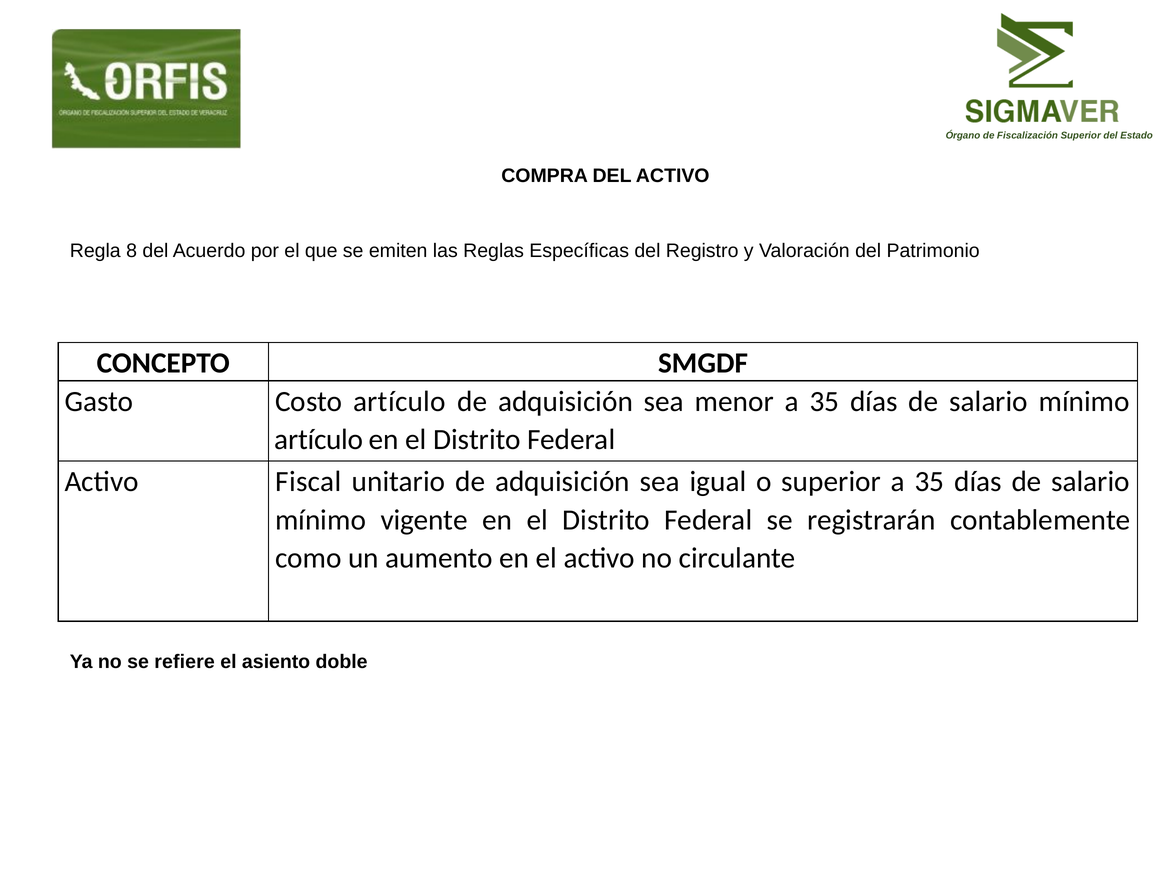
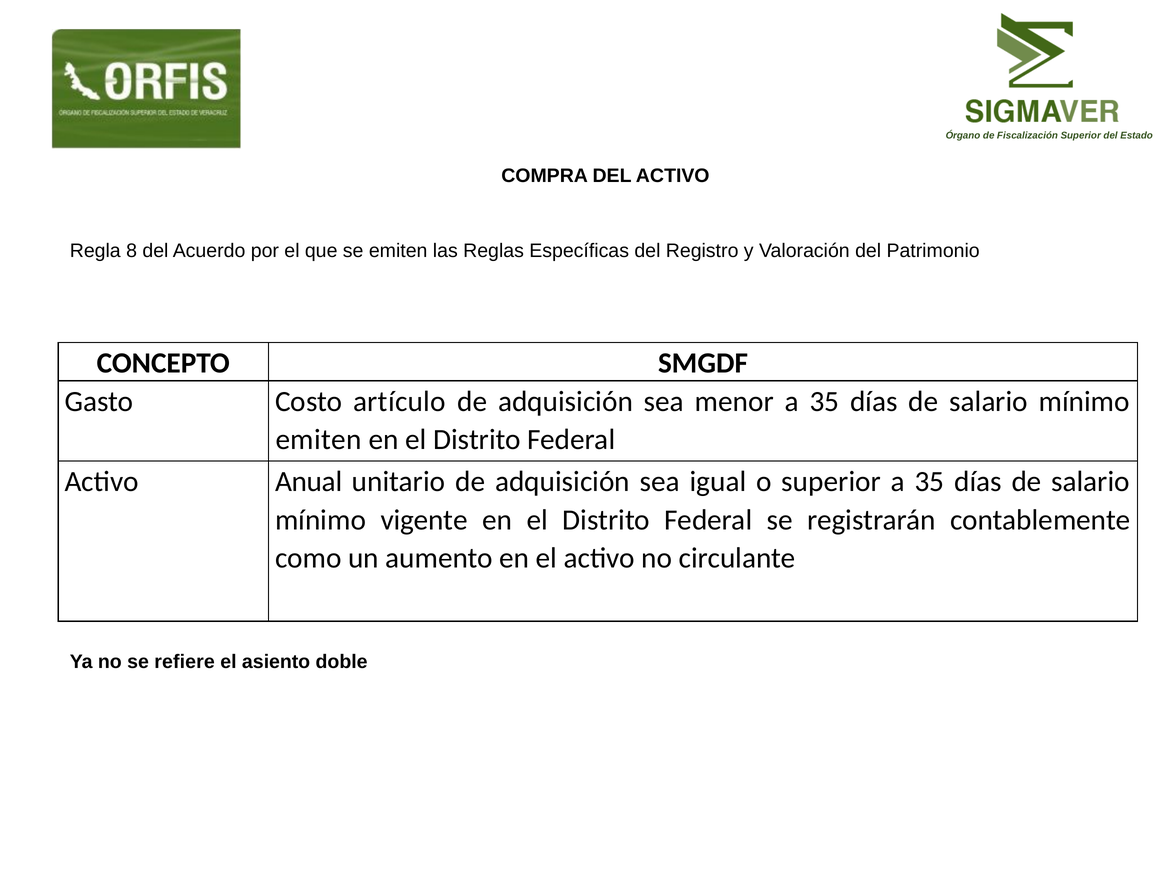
artículo at (319, 440): artículo -> emiten
Fiscal: Fiscal -> Anual
